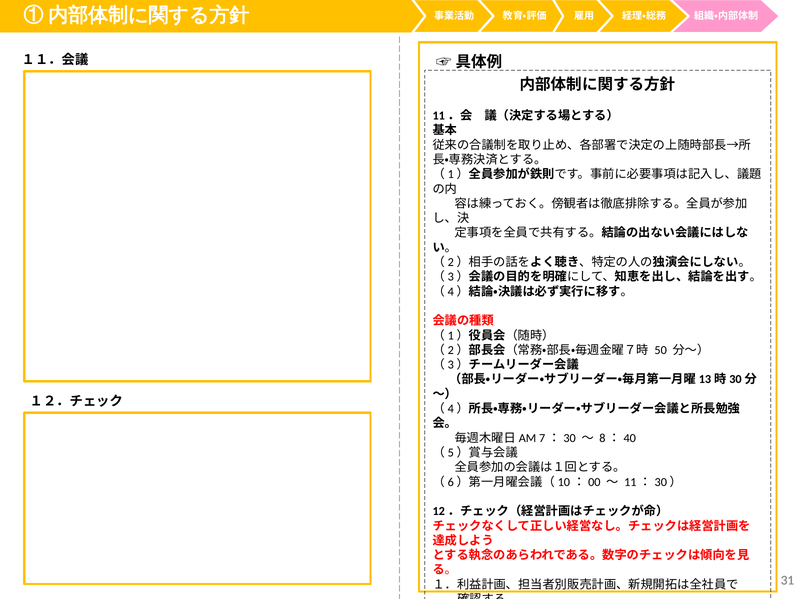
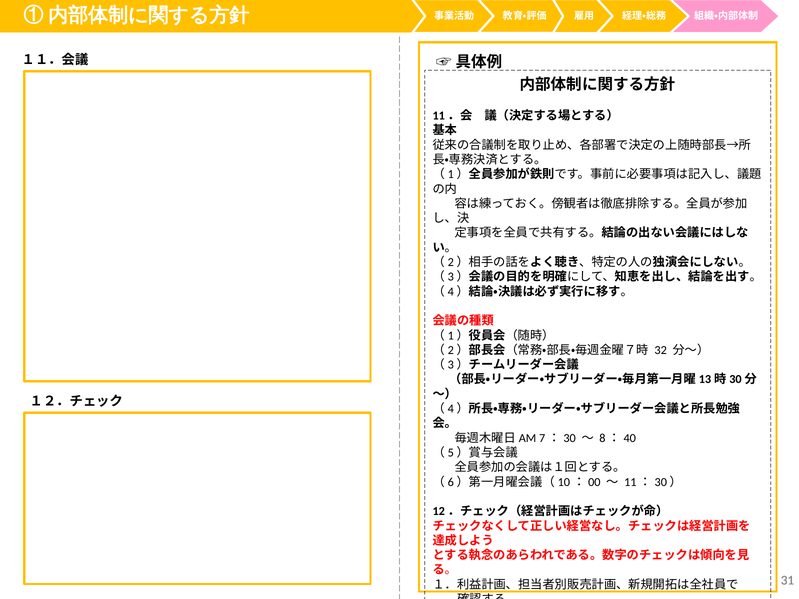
50: 50 -> 32
